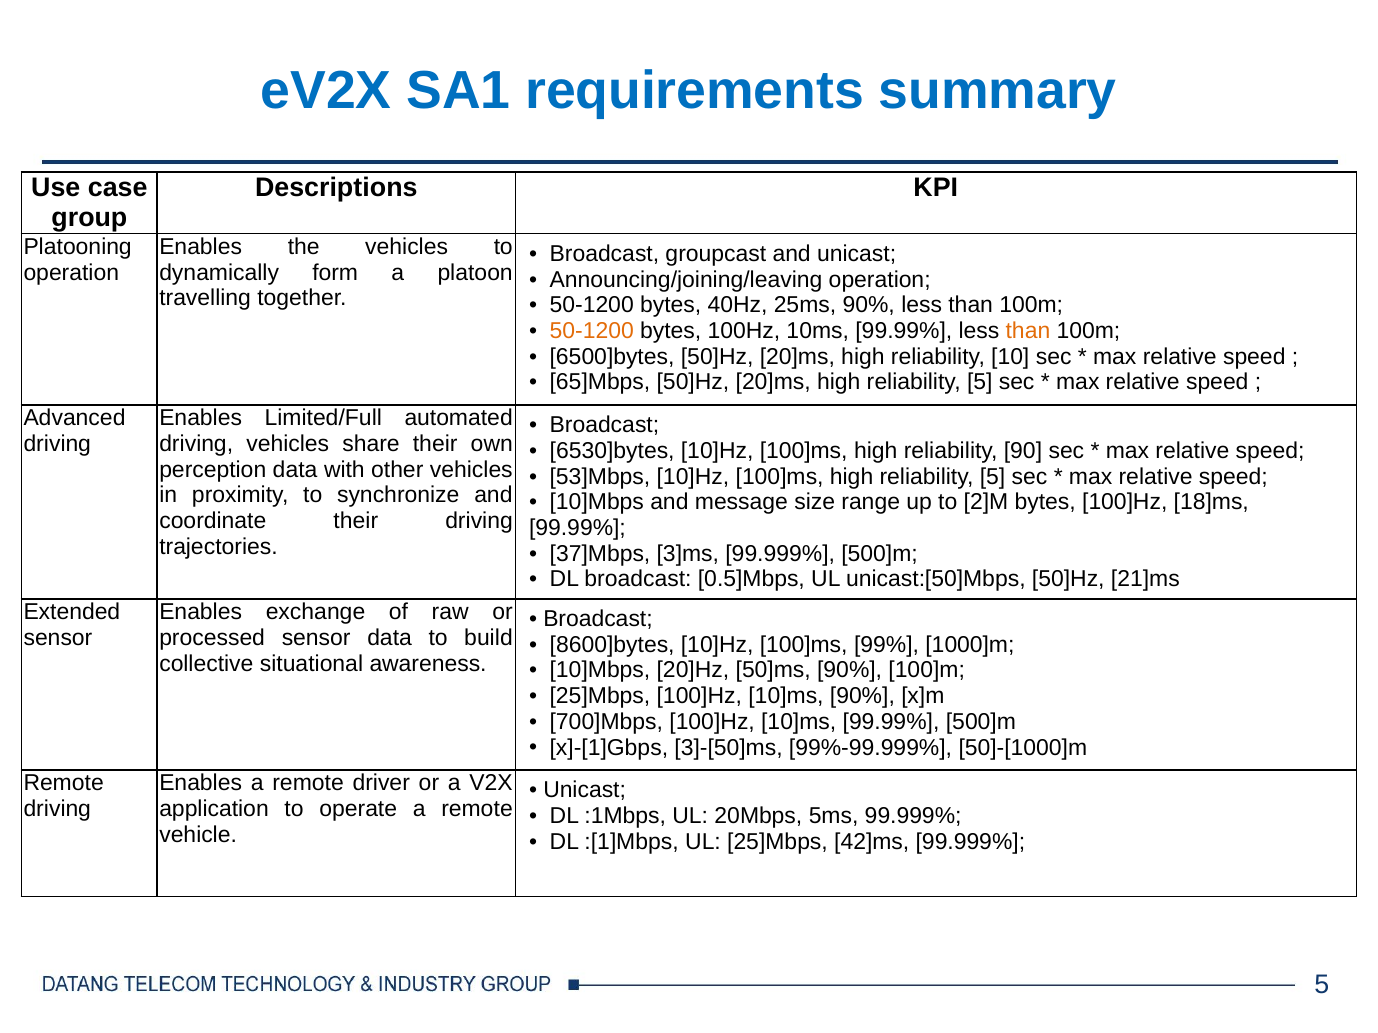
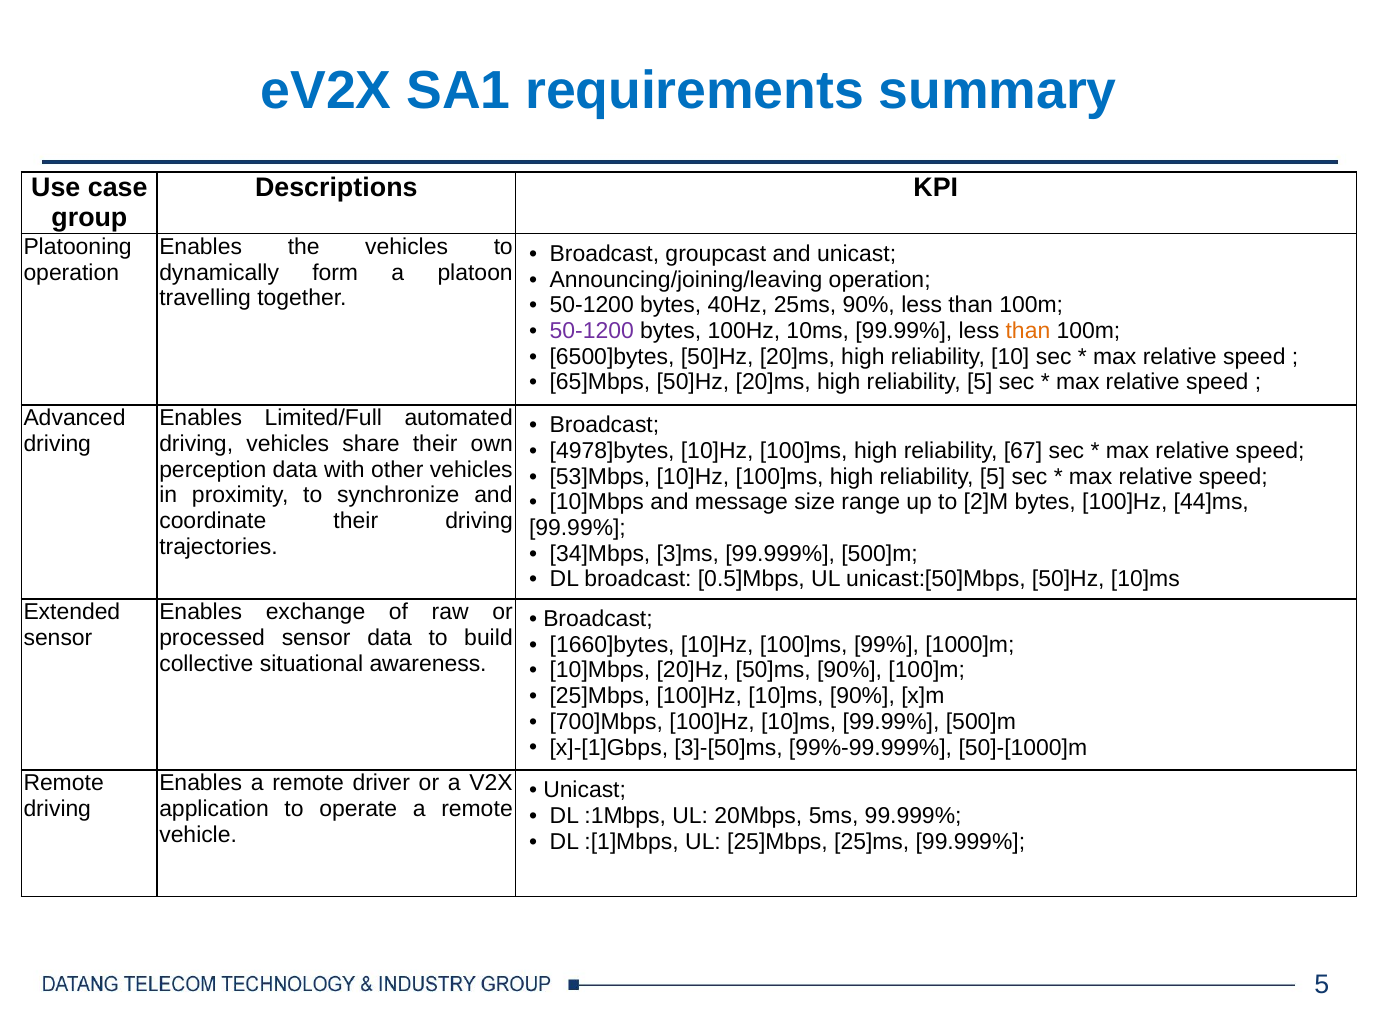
50-1200 at (592, 331) colour: orange -> purple
6530]bytes: 6530]bytes -> 4978]bytes
90: 90 -> 67
18]ms: 18]ms -> 44]ms
37]Mbps: 37]Mbps -> 34]Mbps
50]Hz 21]ms: 21]ms -> 10]ms
8600]bytes: 8600]bytes -> 1660]bytes
42]ms: 42]ms -> 25]ms
